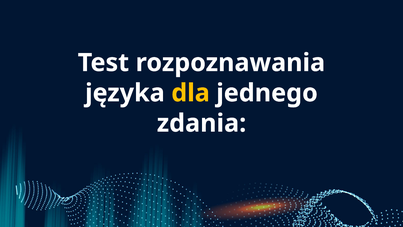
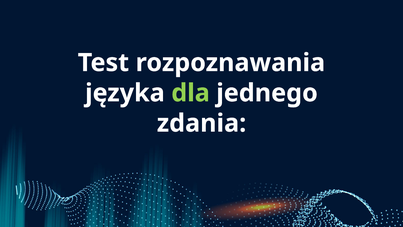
dla colour: yellow -> light green
